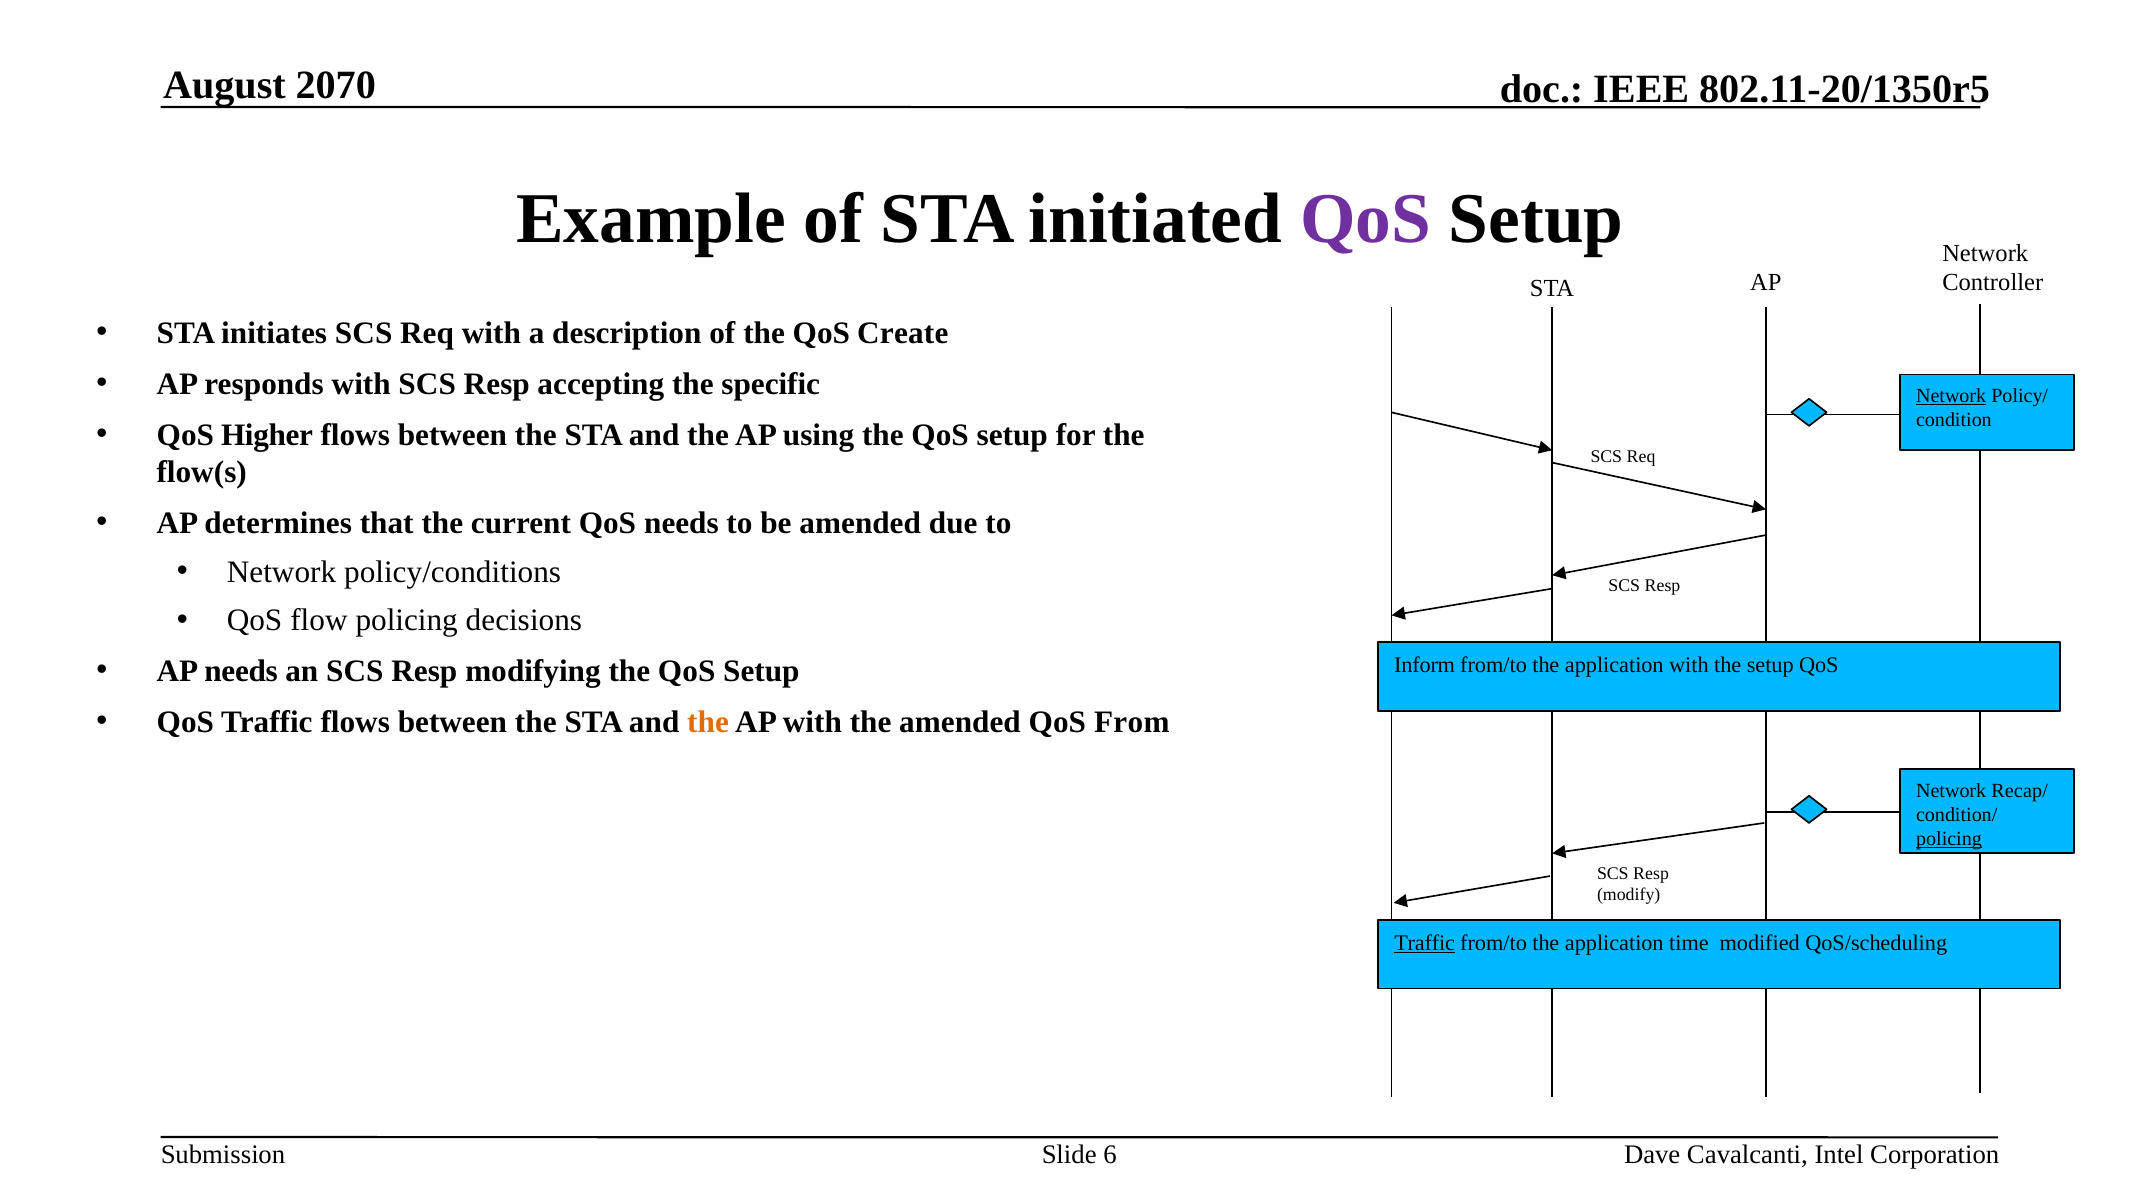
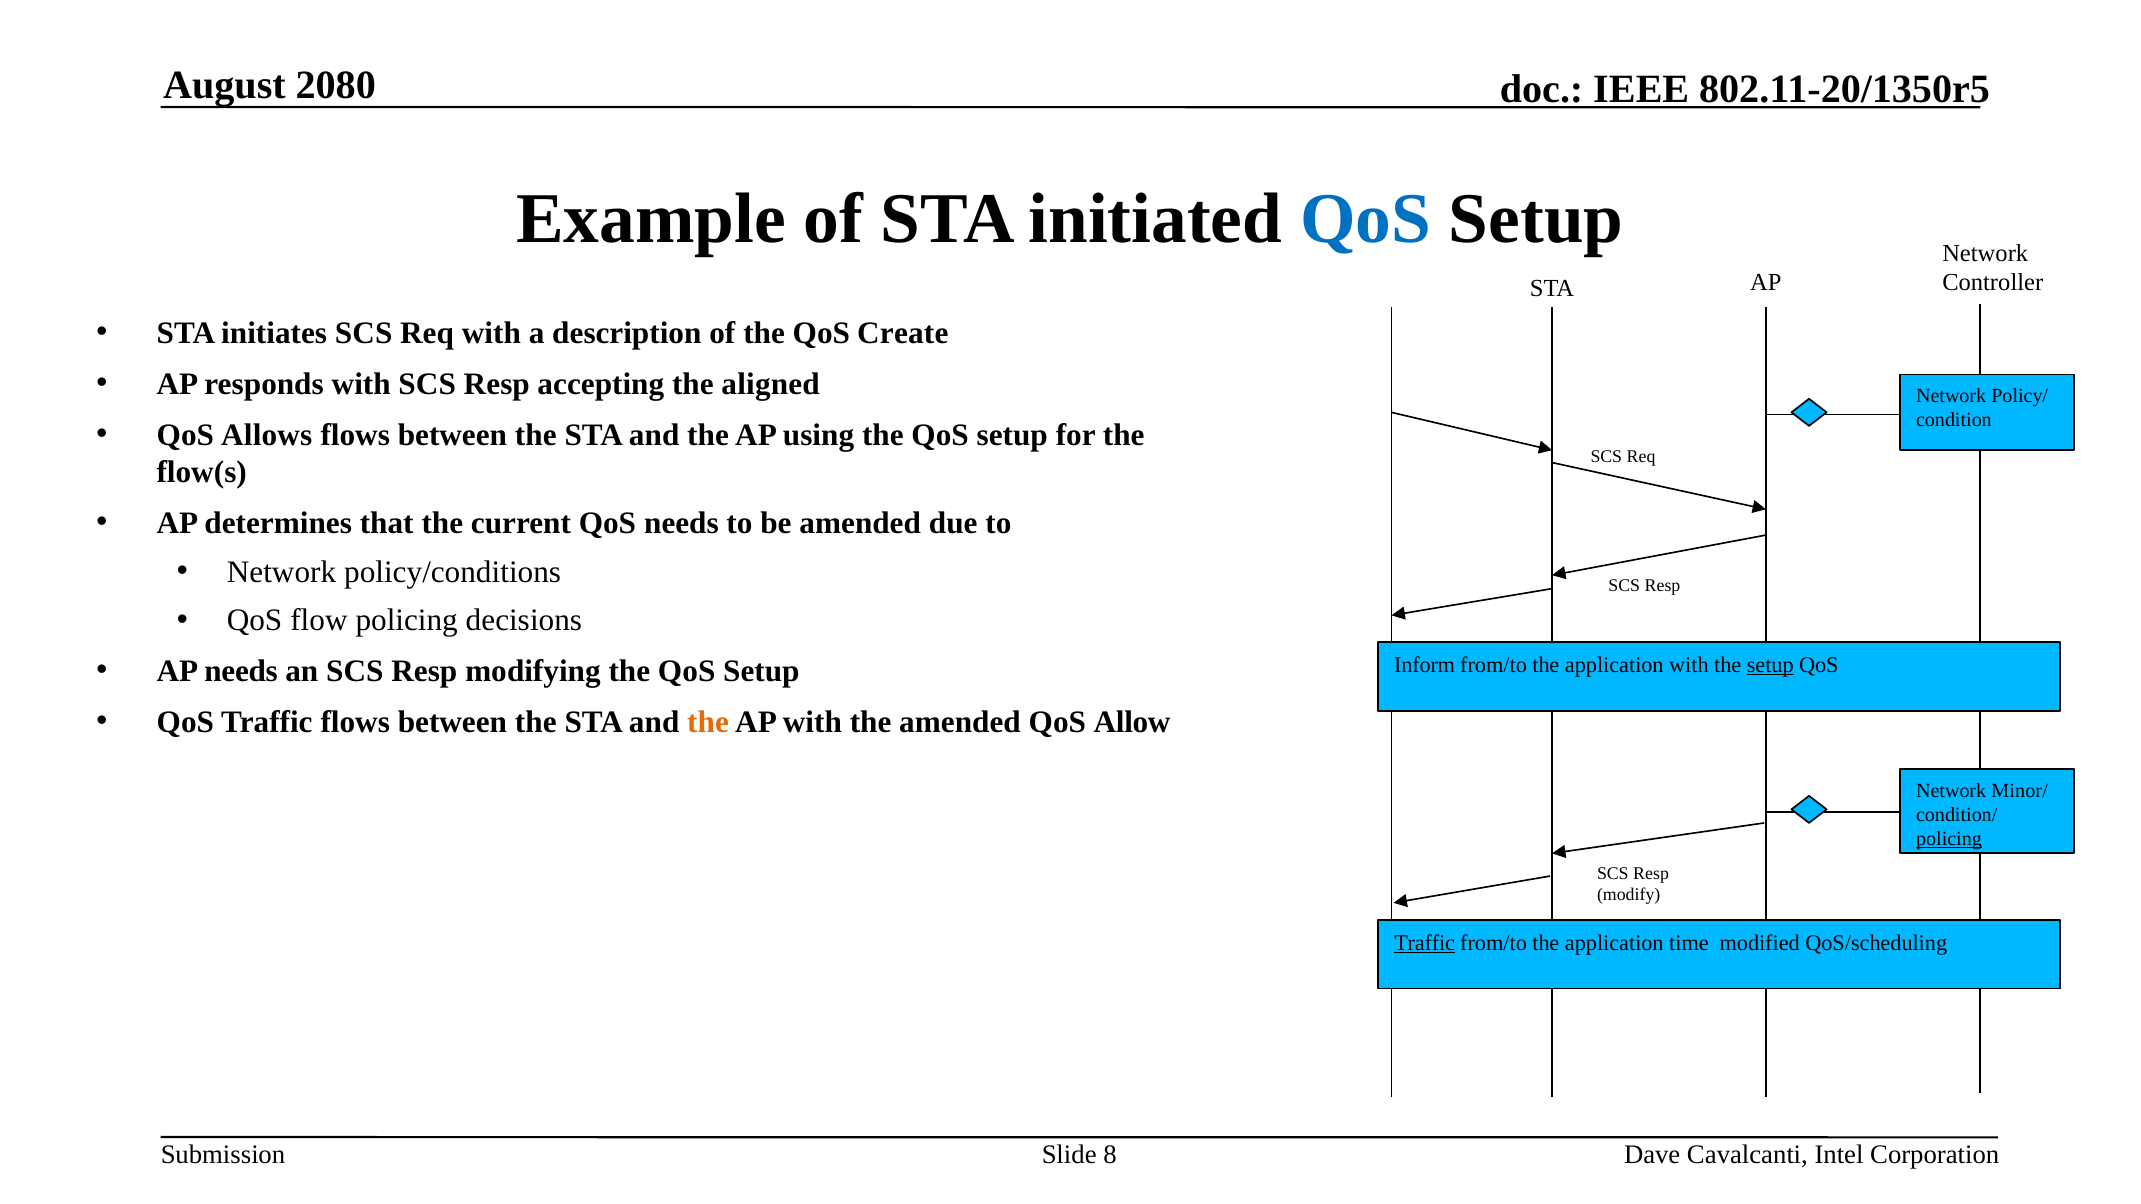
2070: 2070 -> 2080
QoS at (1366, 219) colour: purple -> blue
specific: specific -> aligned
Network at (1951, 396) underline: present -> none
Higher: Higher -> Allows
setup at (1770, 665) underline: none -> present
From: From -> Allow
Recap/: Recap/ -> Minor/
6: 6 -> 8
